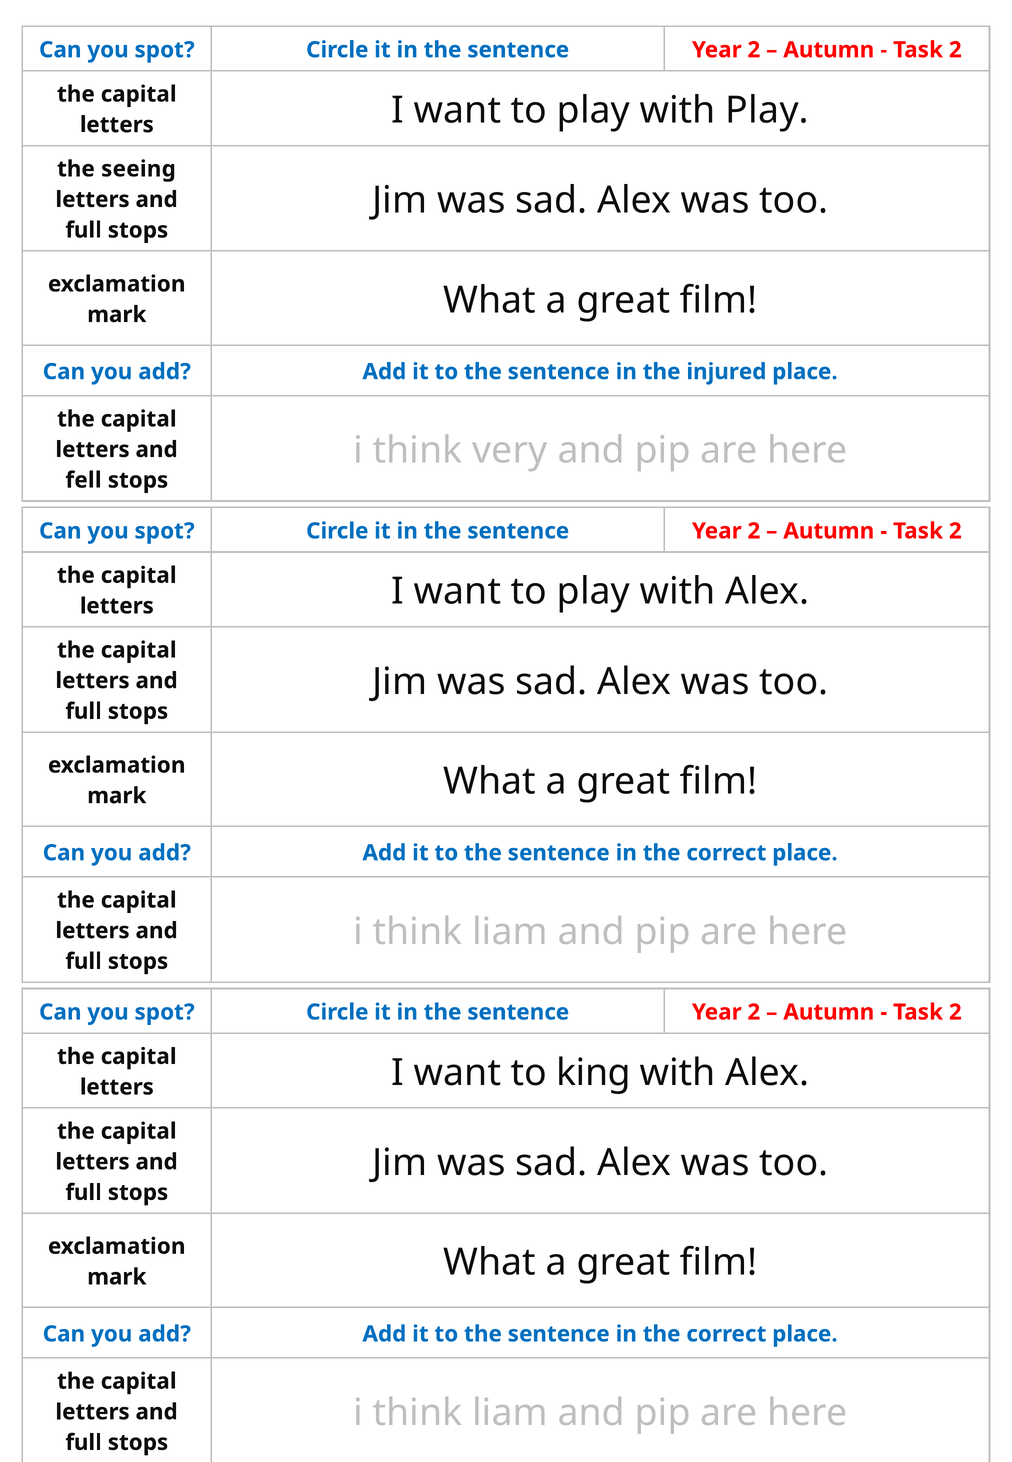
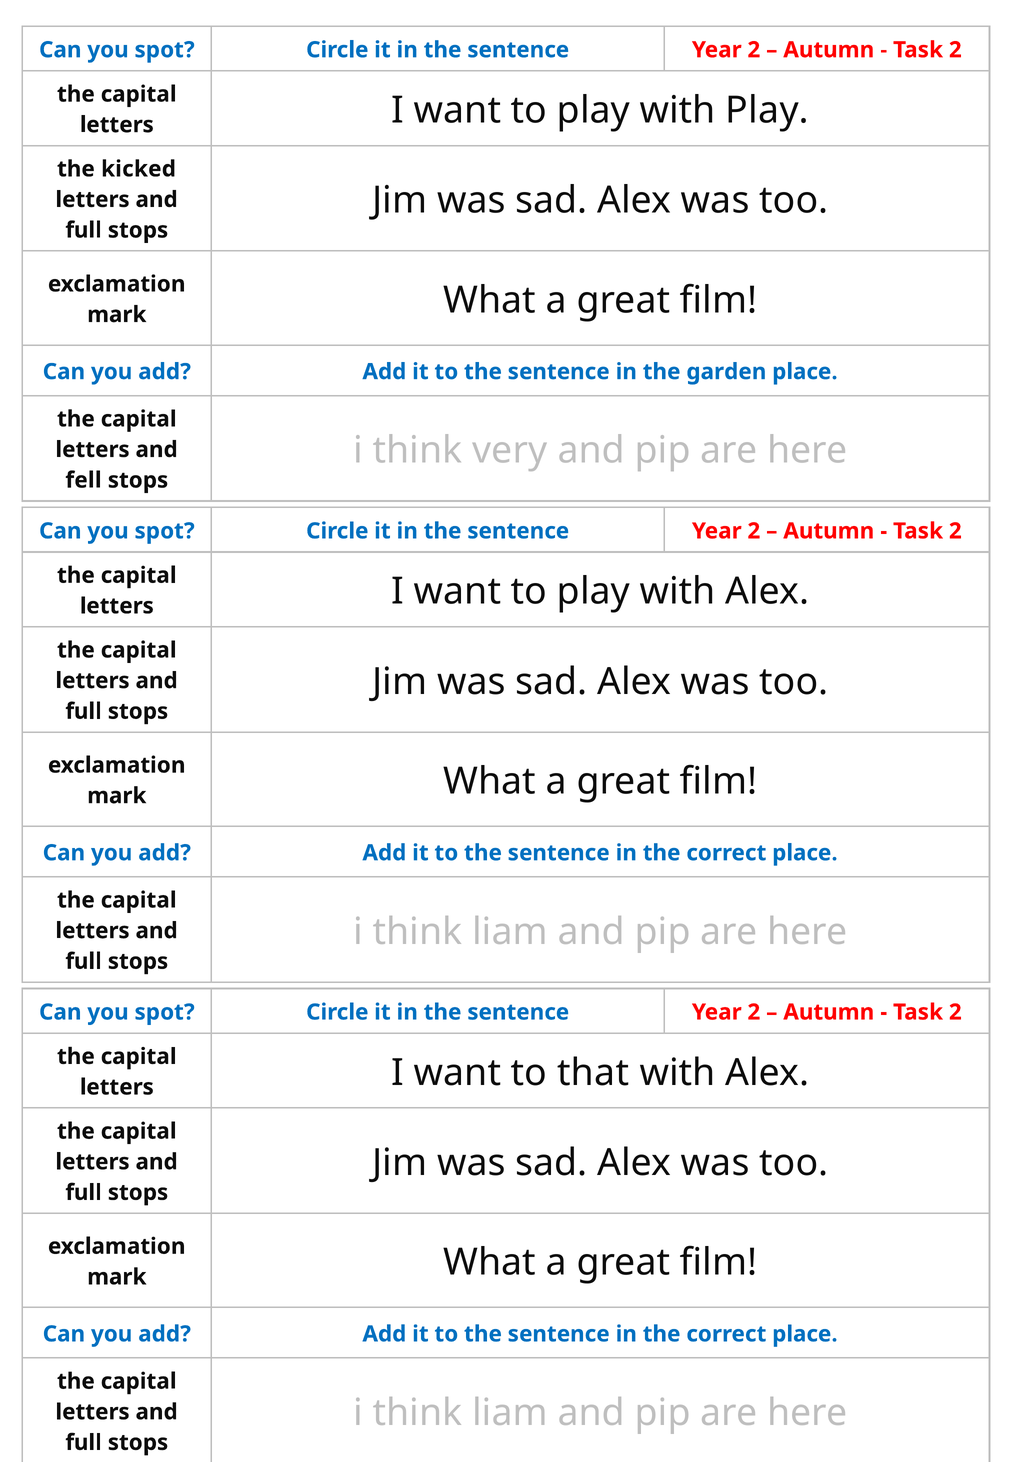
seeing: seeing -> kicked
injured: injured -> garden
king: king -> that
